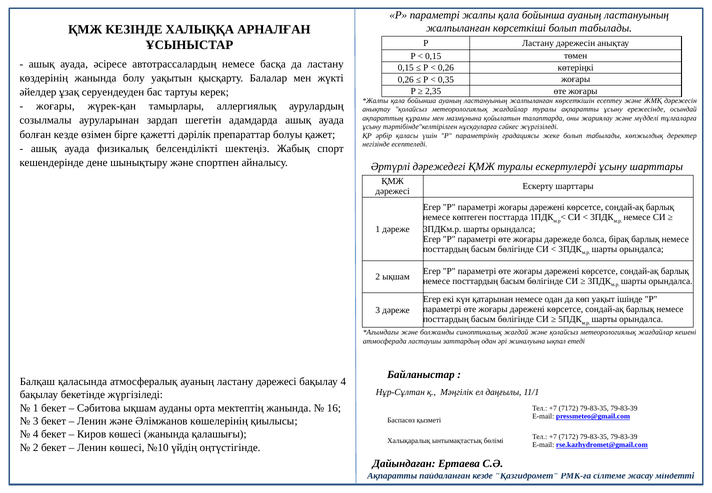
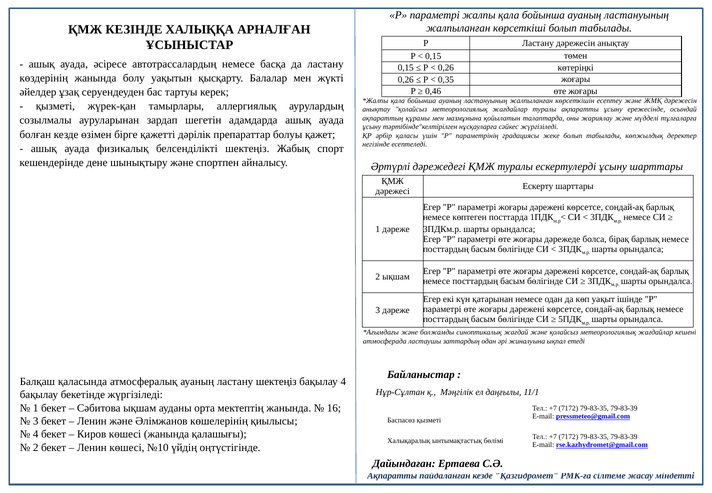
2,35: 2,35 -> 0,46
жоғары at (55, 106): жоғары -> қызметі
ластану дәрежесі: дәрежесі -> шектеңіз
